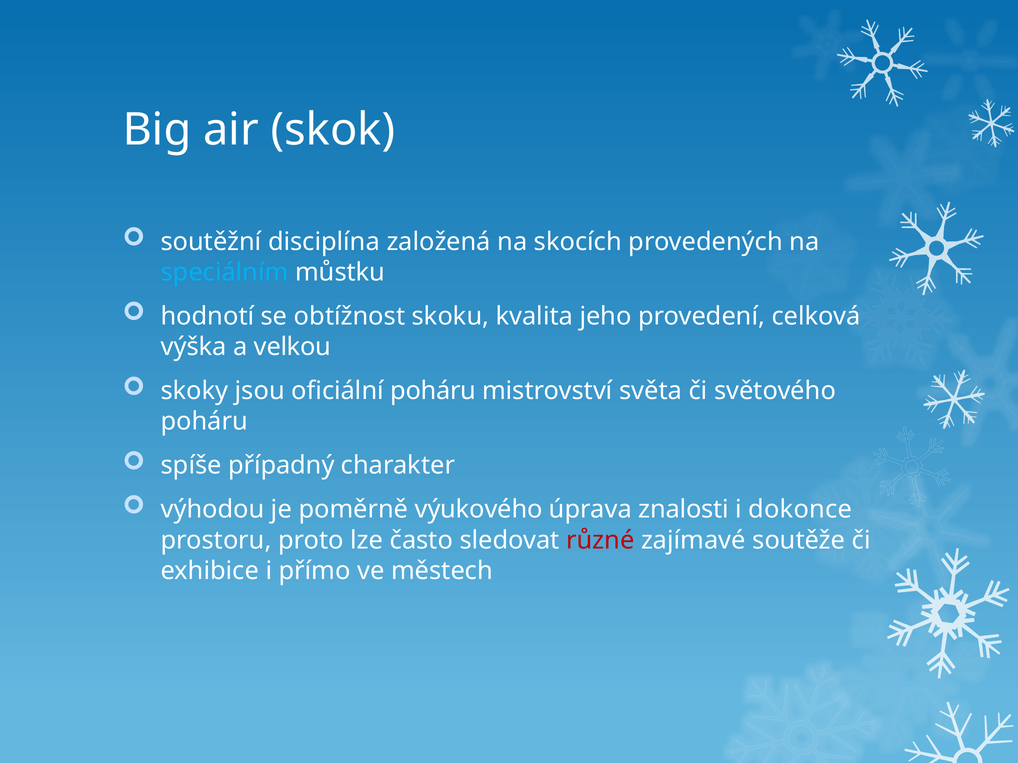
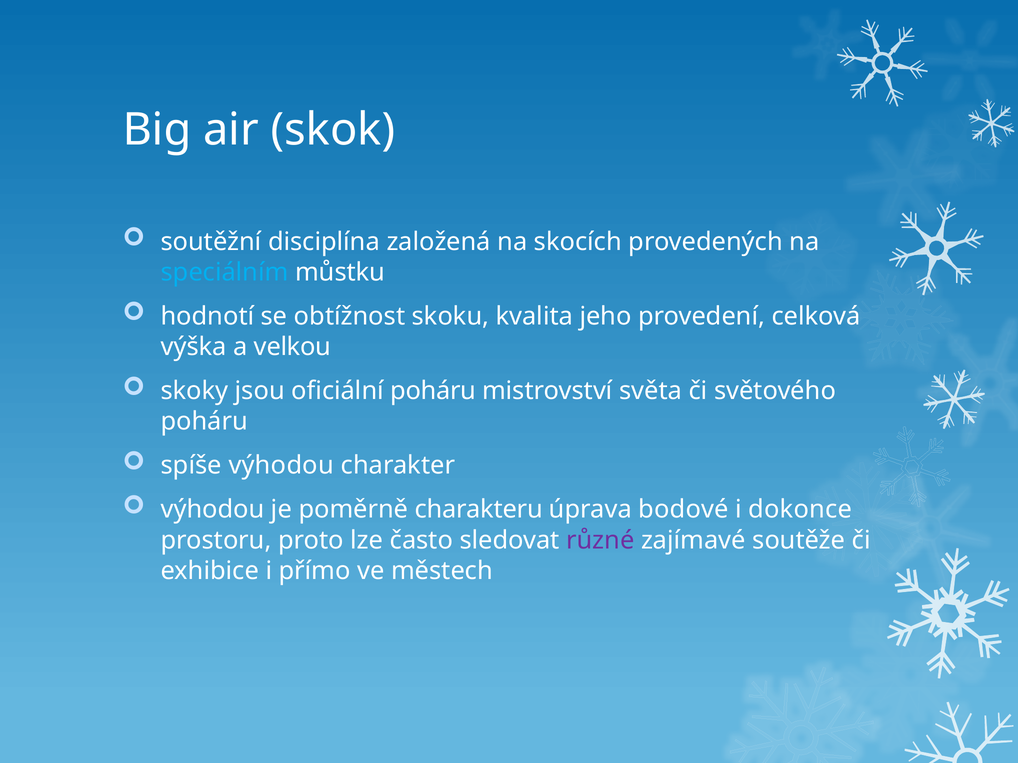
spíše případný: případný -> výhodou
výukového: výukového -> charakteru
znalosti: znalosti -> bodové
různé colour: red -> purple
